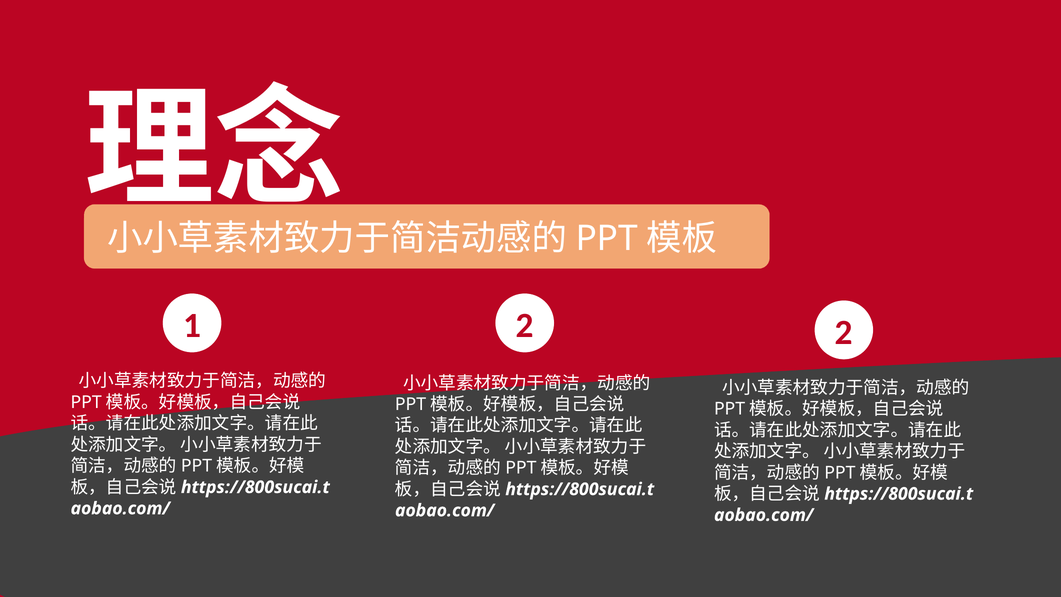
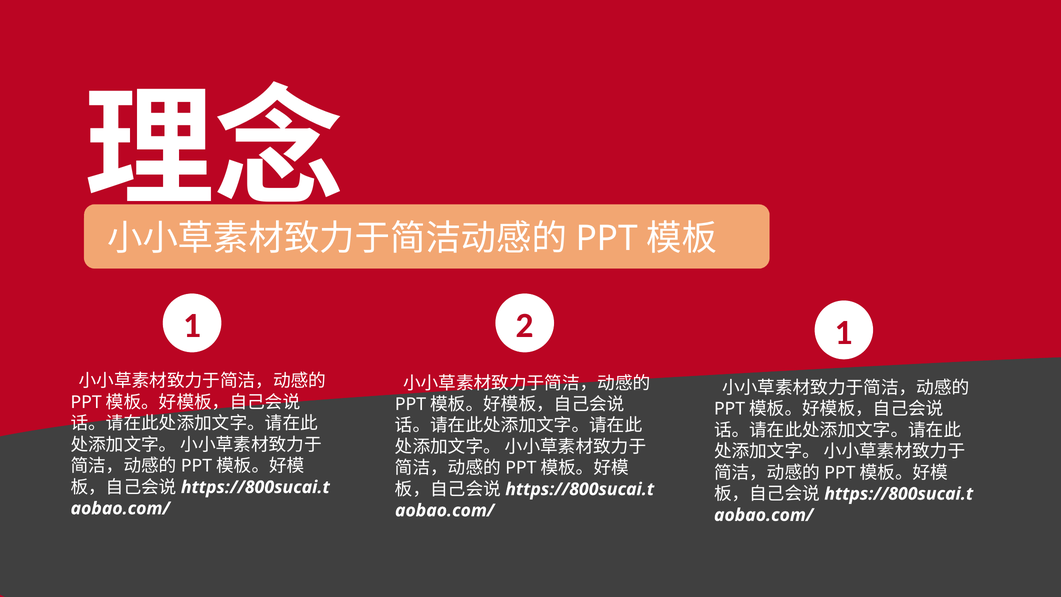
2 2: 2 -> 1
